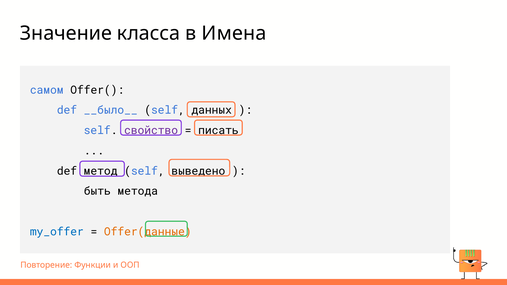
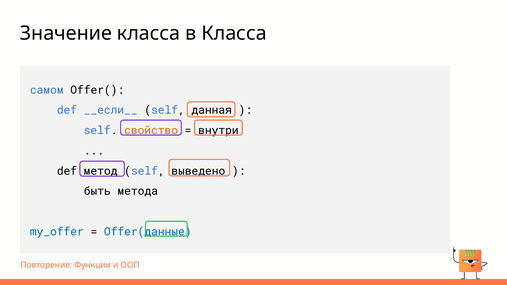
в Имена: Имена -> Класса
__было__: __было__ -> __если__
данных: данных -> данная
свойство colour: purple -> orange
писать: писать -> внутри
Offer(данные colour: orange -> blue
